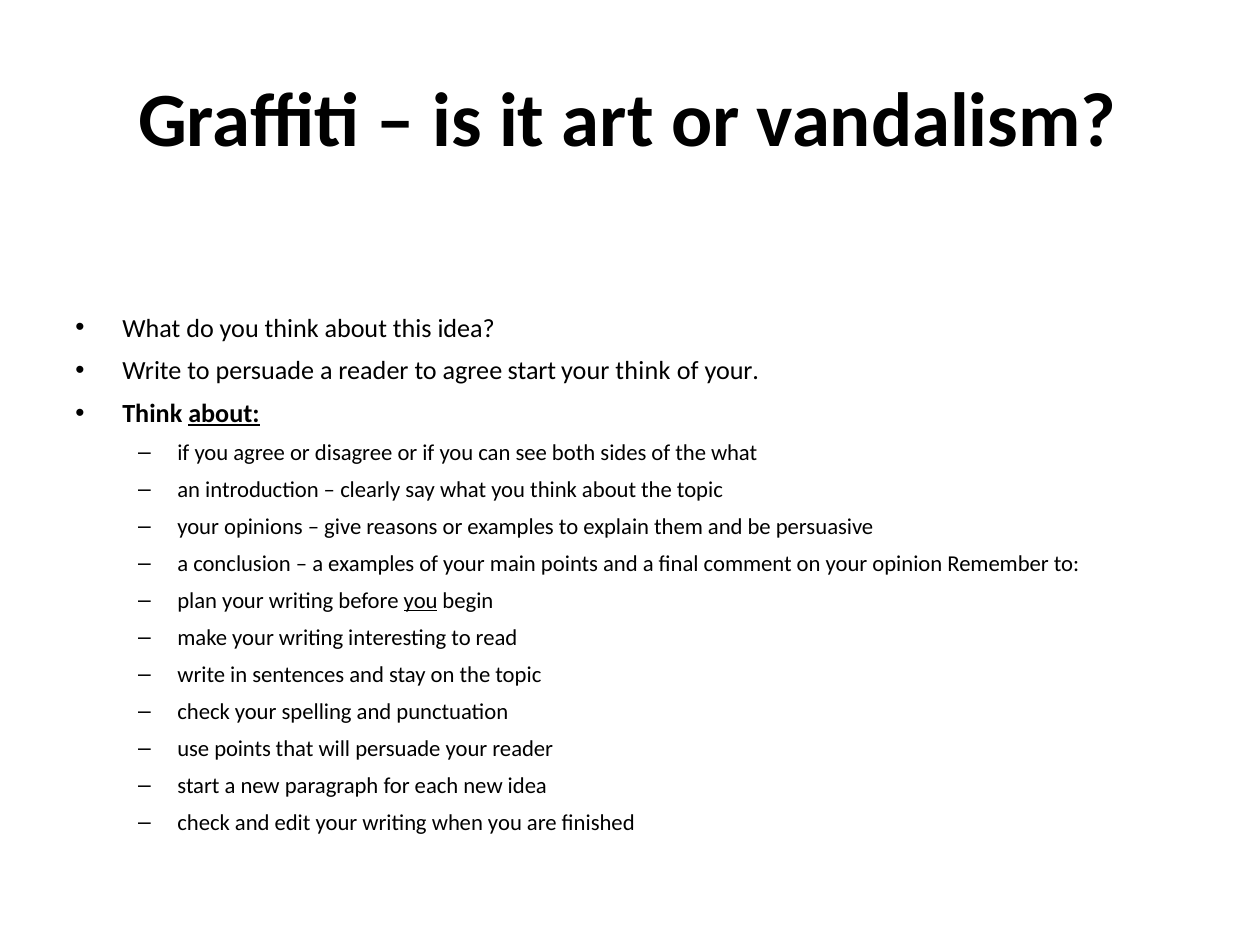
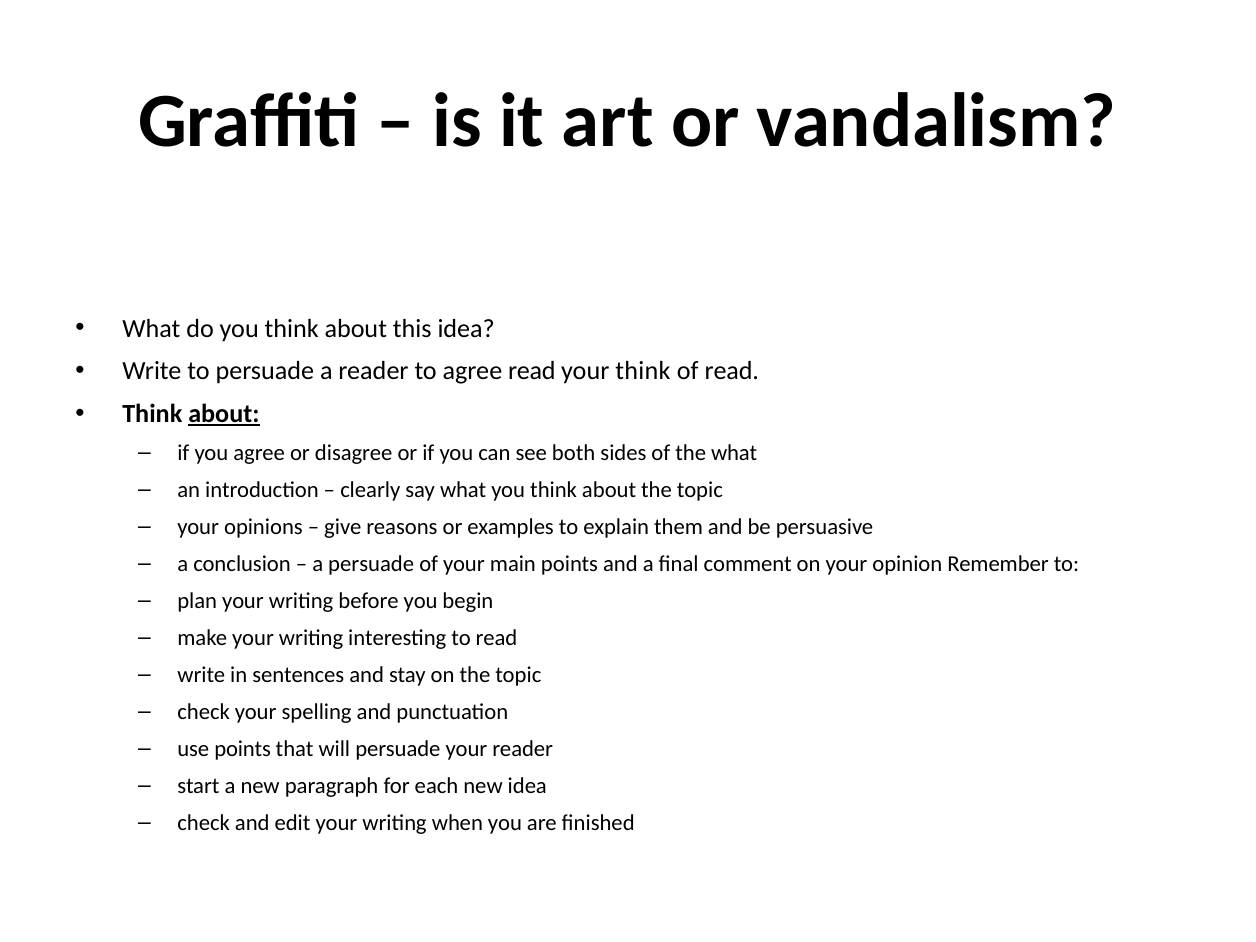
agree start: start -> read
your at (732, 371): your -> read
a examples: examples -> persuade
you at (421, 601) underline: present -> none
